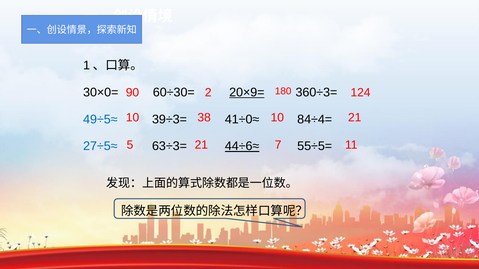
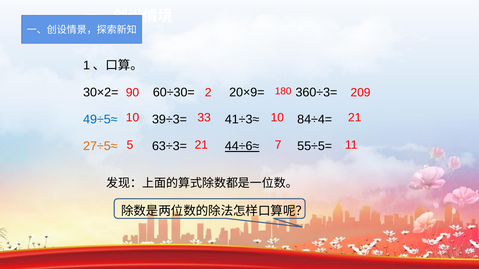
30×0=: 30×0= -> 30×2=
20×9= underline: present -> none
124: 124 -> 209
38: 38 -> 33
41÷0≈: 41÷0≈ -> 41÷3≈
27÷5≈ colour: blue -> orange
